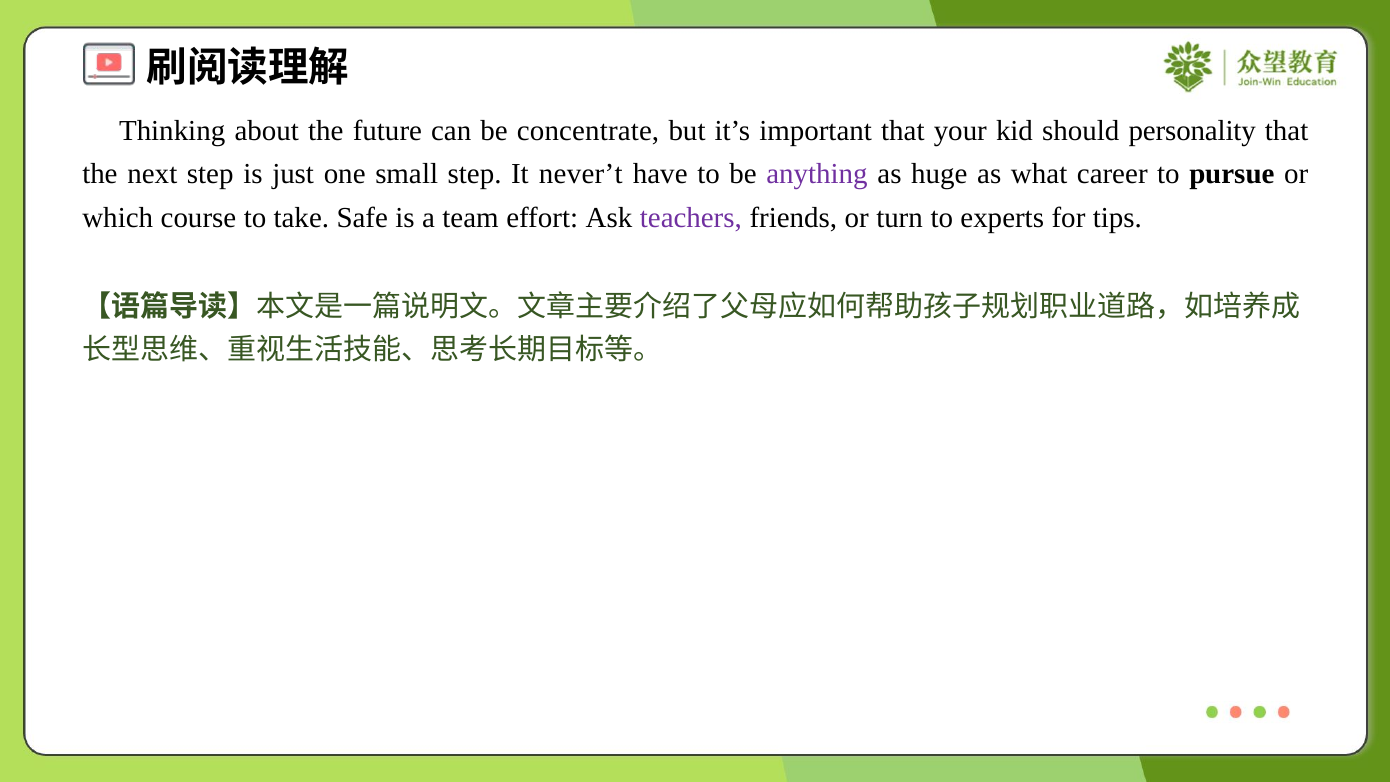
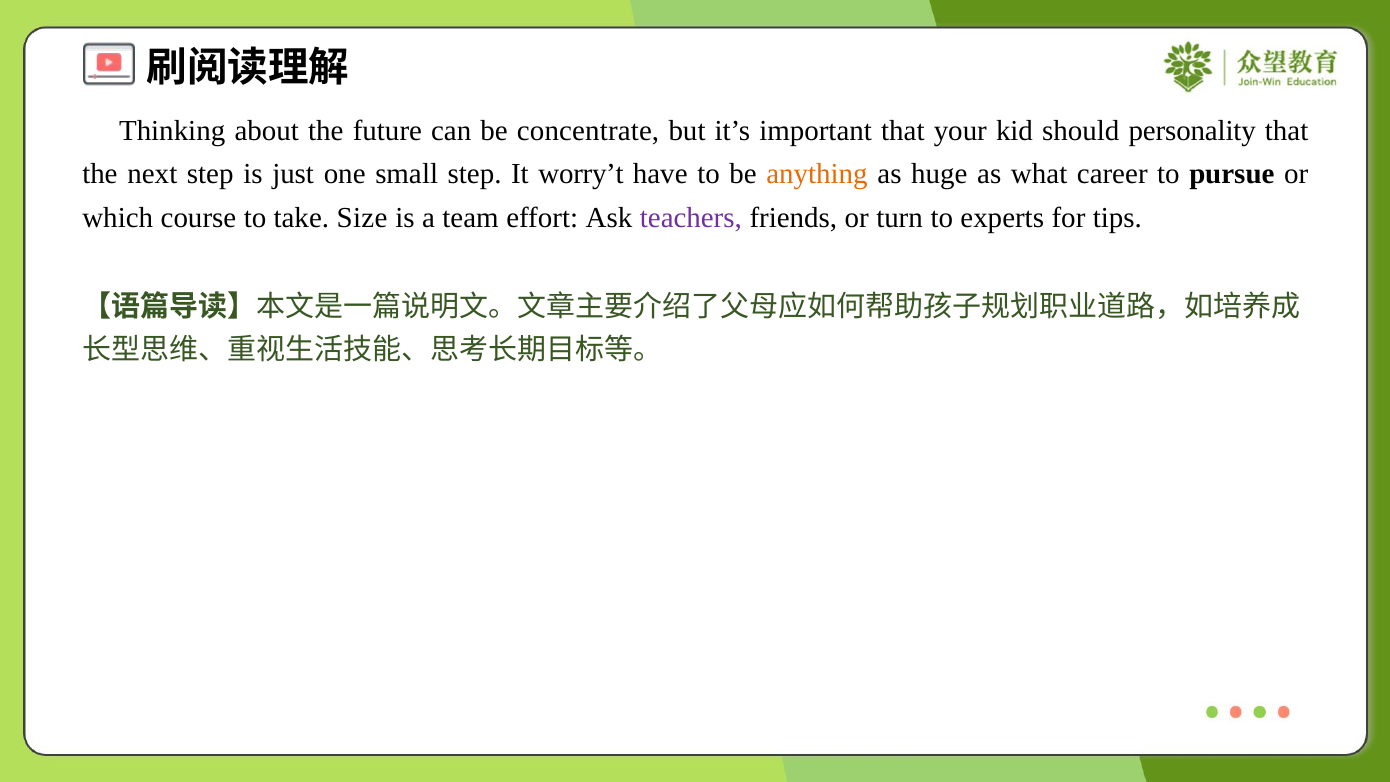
never’t: never’t -> worry’t
anything colour: purple -> orange
Safe: Safe -> Size
